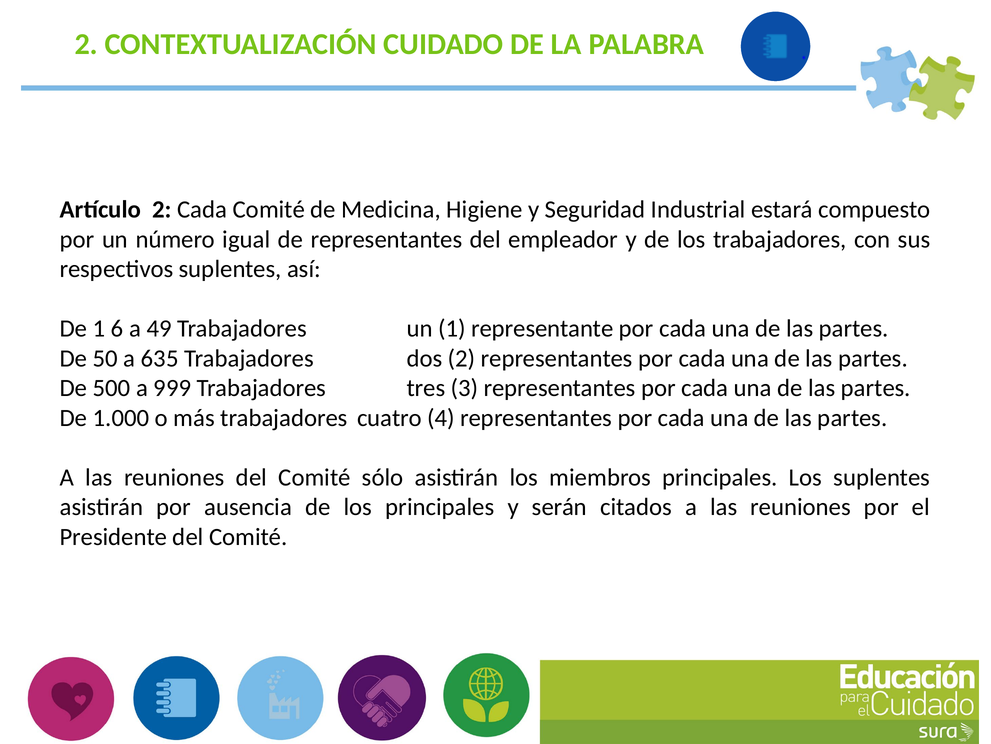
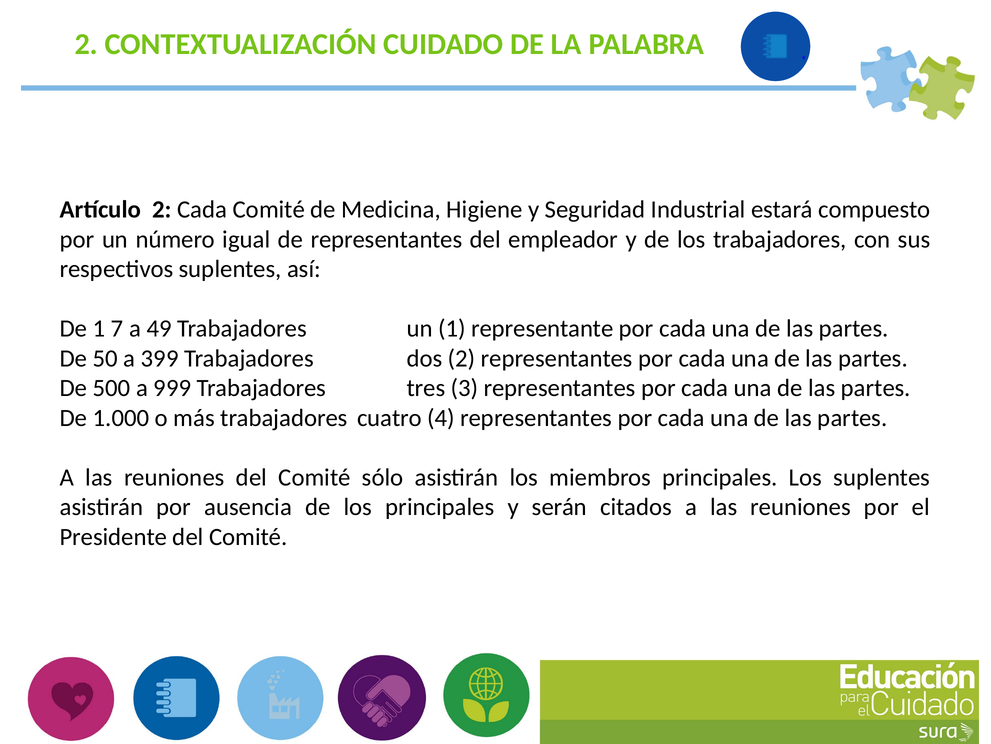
6: 6 -> 7
635: 635 -> 399
